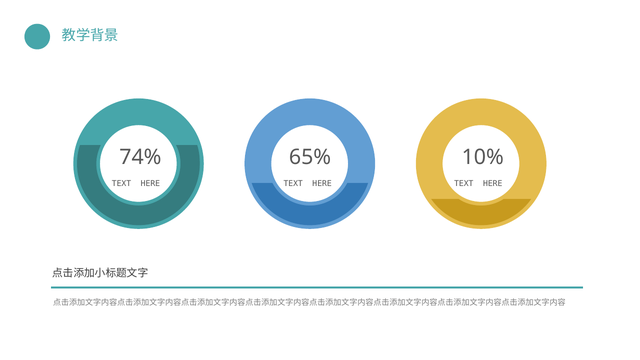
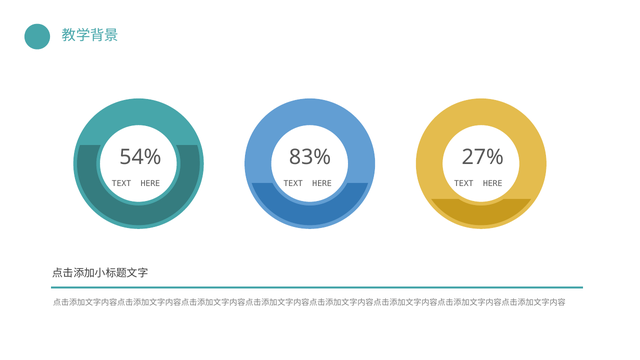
74%: 74% -> 54%
65%: 65% -> 83%
10%: 10% -> 27%
